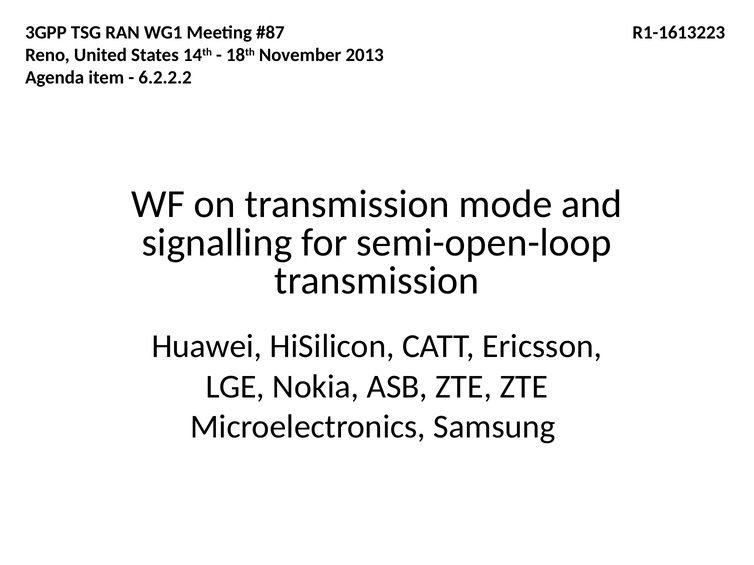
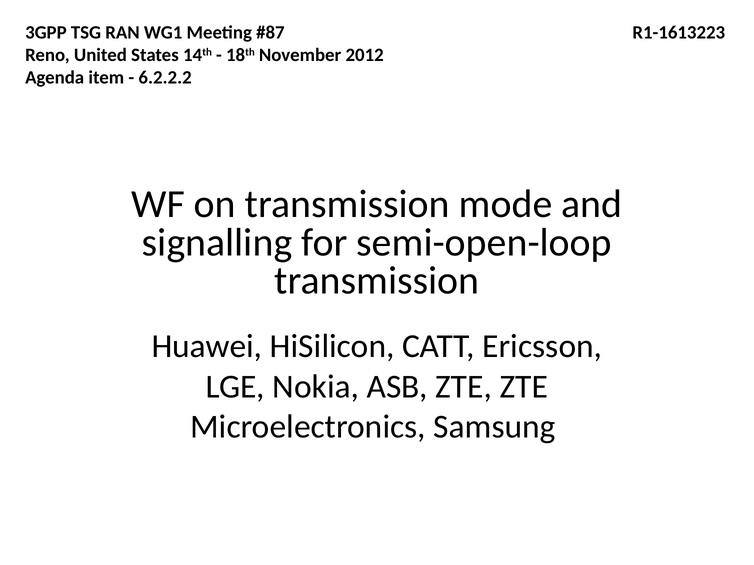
2013: 2013 -> 2012
